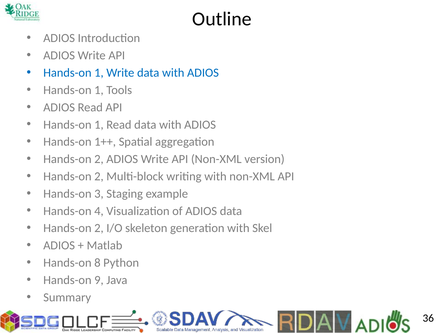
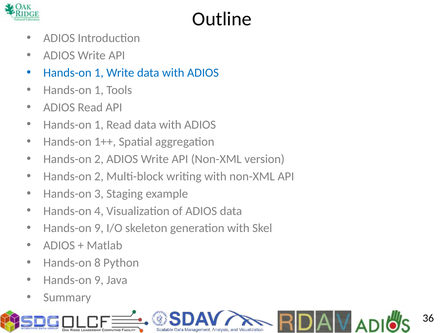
2 at (99, 228): 2 -> 9
